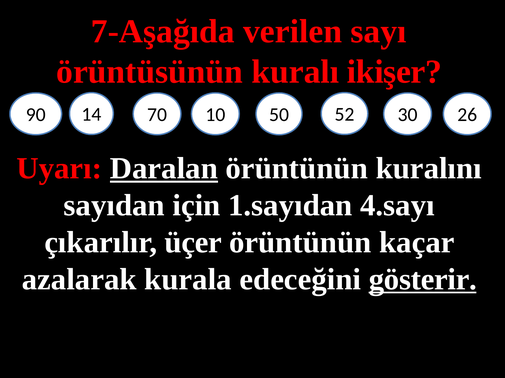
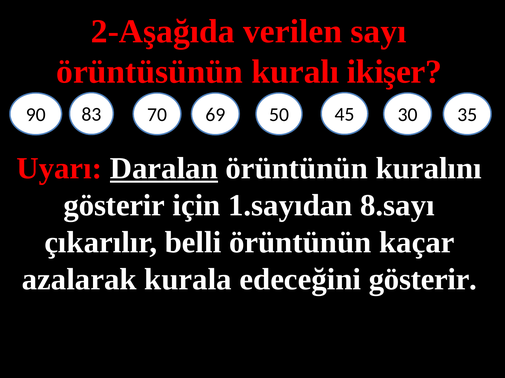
7-Aşağıda: 7-Aşağıda -> 2-Aşağıda
14: 14 -> 83
10: 10 -> 69
52: 52 -> 45
26: 26 -> 35
sayıdan at (114, 206): sayıdan -> gösterir
4.sayı: 4.sayı -> 8.sayı
üçer: üçer -> belli
gösterir at (423, 280) underline: present -> none
